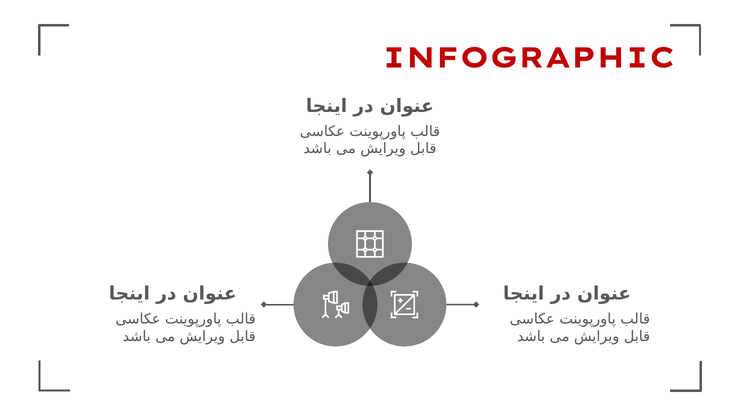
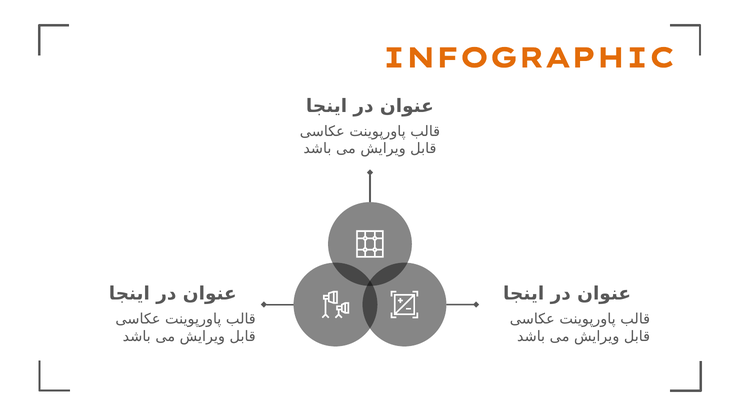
INFOGRAPHIC colour: red -> orange
